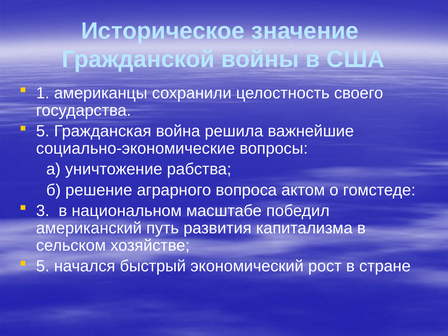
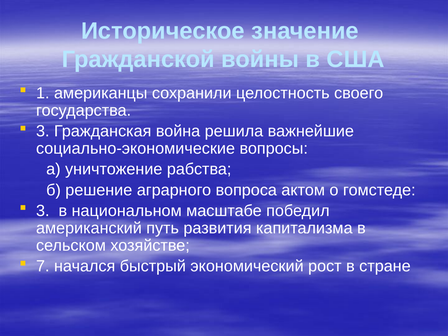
5 at (43, 131): 5 -> 3
5 at (43, 266): 5 -> 7
